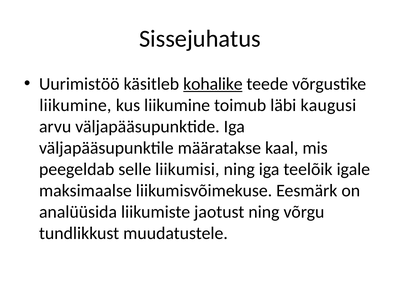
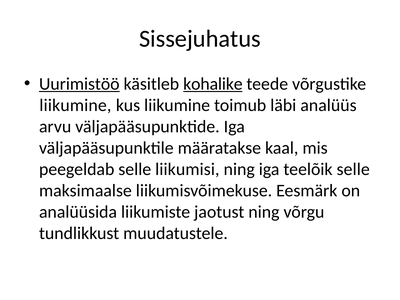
Uurimistöö underline: none -> present
kaugusi: kaugusi -> analüüs
teelõik igale: igale -> selle
